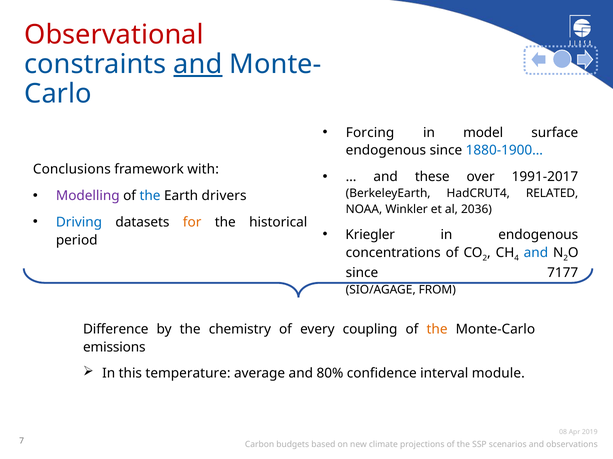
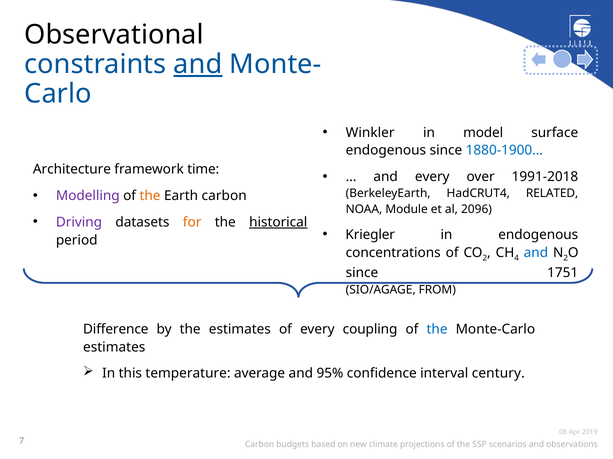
Observational colour: red -> black
Forcing: Forcing -> Winkler
Conclusions: Conclusions -> Architecture
with: with -> time
and these: these -> every
1991-2017: 1991-2017 -> 1991-2018
the at (150, 196) colour: blue -> orange
Earth drivers: drivers -> carbon
Winkler: Winkler -> Module
2036: 2036 -> 2096
Driving colour: blue -> purple
historical underline: none -> present
7177: 7177 -> 1751
the chemistry: chemistry -> estimates
the at (437, 330) colour: orange -> blue
emissions at (114, 348): emissions -> estimates
80%: 80% -> 95%
module: module -> century
